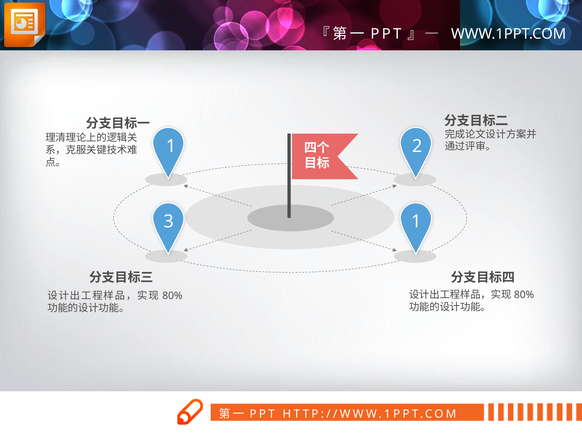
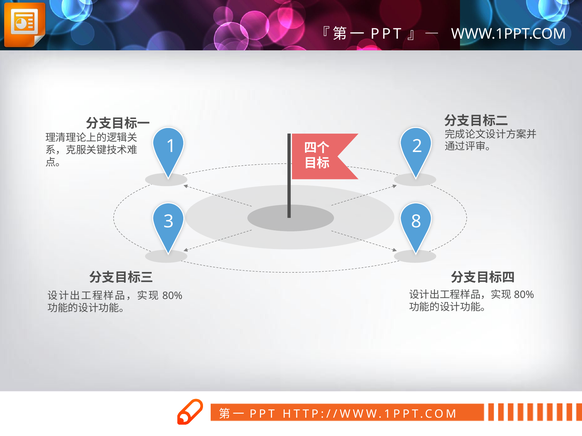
3 1: 1 -> 8
